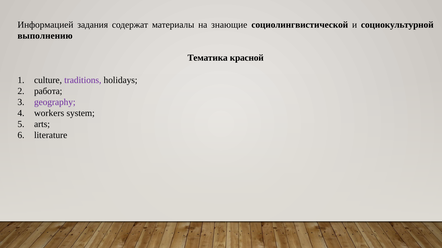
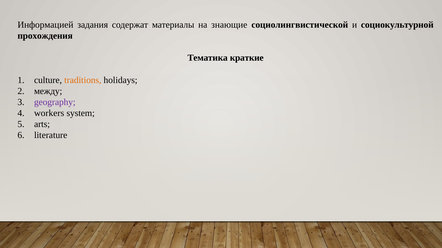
выполнению: выполнению -> прохождения
красной: красной -> краткие
traditions colour: purple -> orange
работа: работа -> между
